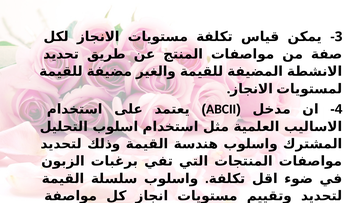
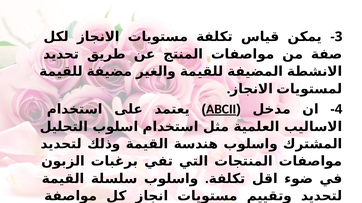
ABCII underline: none -> present
